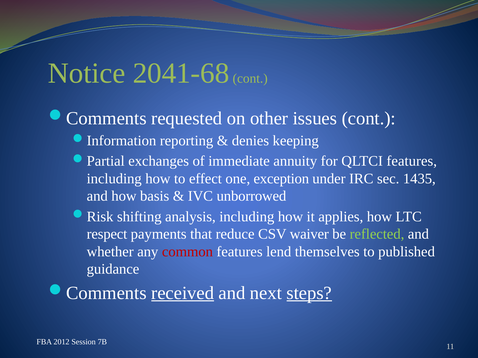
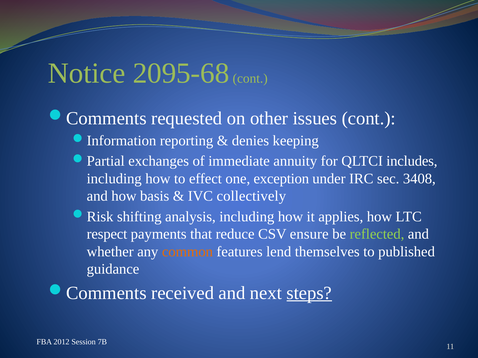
2041-68: 2041-68 -> 2095-68
QLTCI features: features -> includes
1435: 1435 -> 3408
unborrowed: unborrowed -> collectively
waiver: waiver -> ensure
common colour: red -> orange
received underline: present -> none
